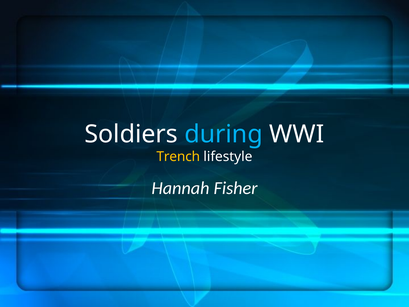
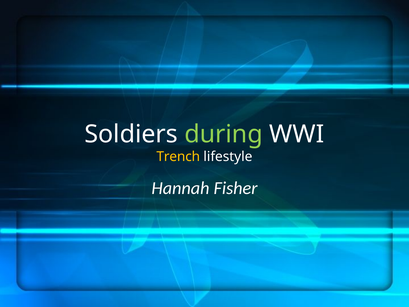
during colour: light blue -> light green
